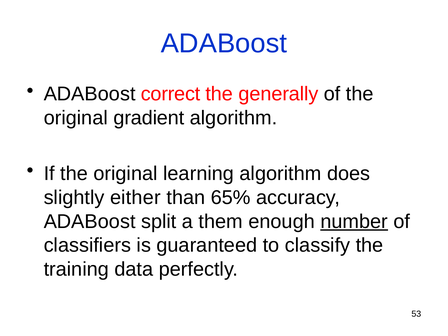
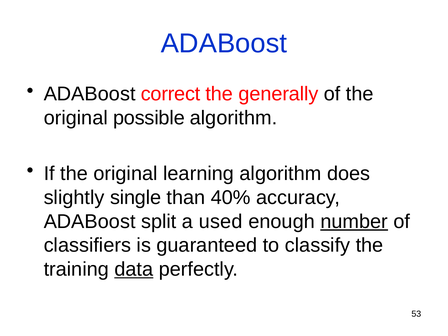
gradient: gradient -> possible
either: either -> single
65%: 65% -> 40%
them: them -> used
data underline: none -> present
